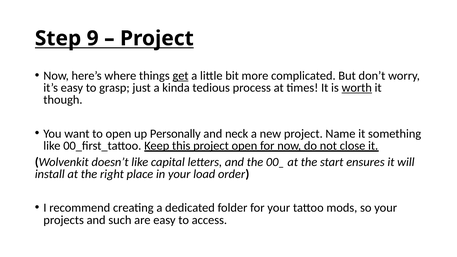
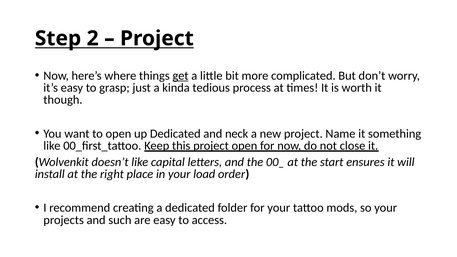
9: 9 -> 2
worth underline: present -> none
up Personally: Personally -> Dedicated
